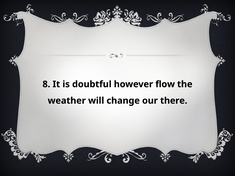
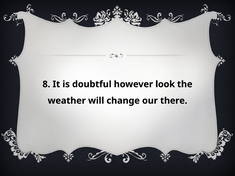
flow: flow -> look
